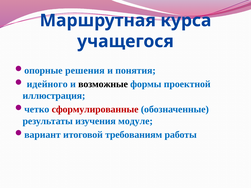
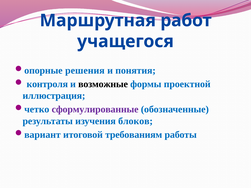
курса: курса -> работ
идейного: идейного -> контроля
сформулированные colour: red -> purple
модуле: модуле -> блоков
